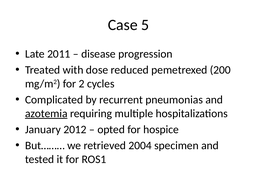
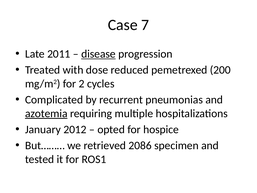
5: 5 -> 7
disease underline: none -> present
2004: 2004 -> 2086
